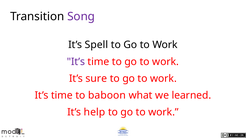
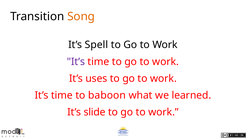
Song colour: purple -> orange
sure: sure -> uses
help: help -> slide
